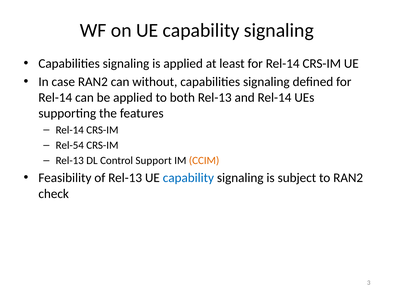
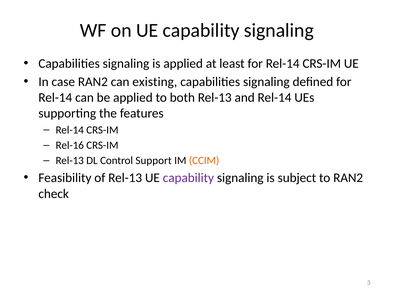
without: without -> existing
Rel-54: Rel-54 -> Rel-16
capability at (188, 178) colour: blue -> purple
